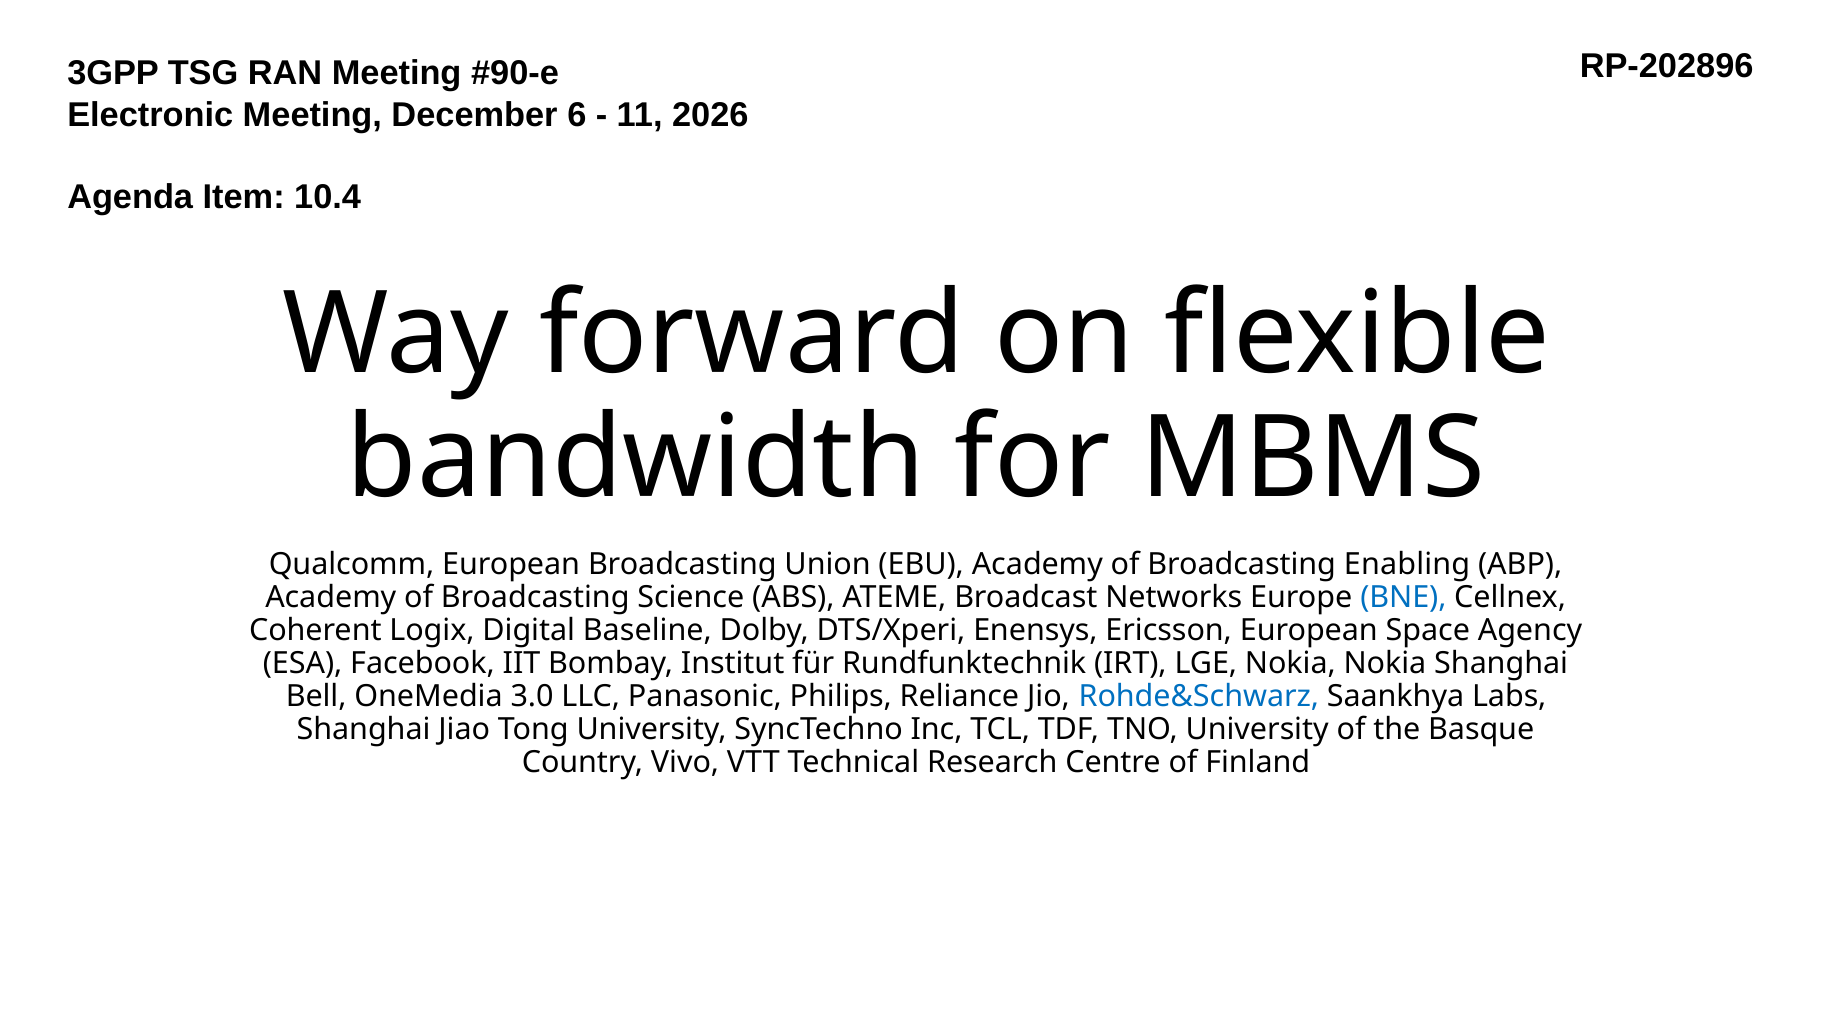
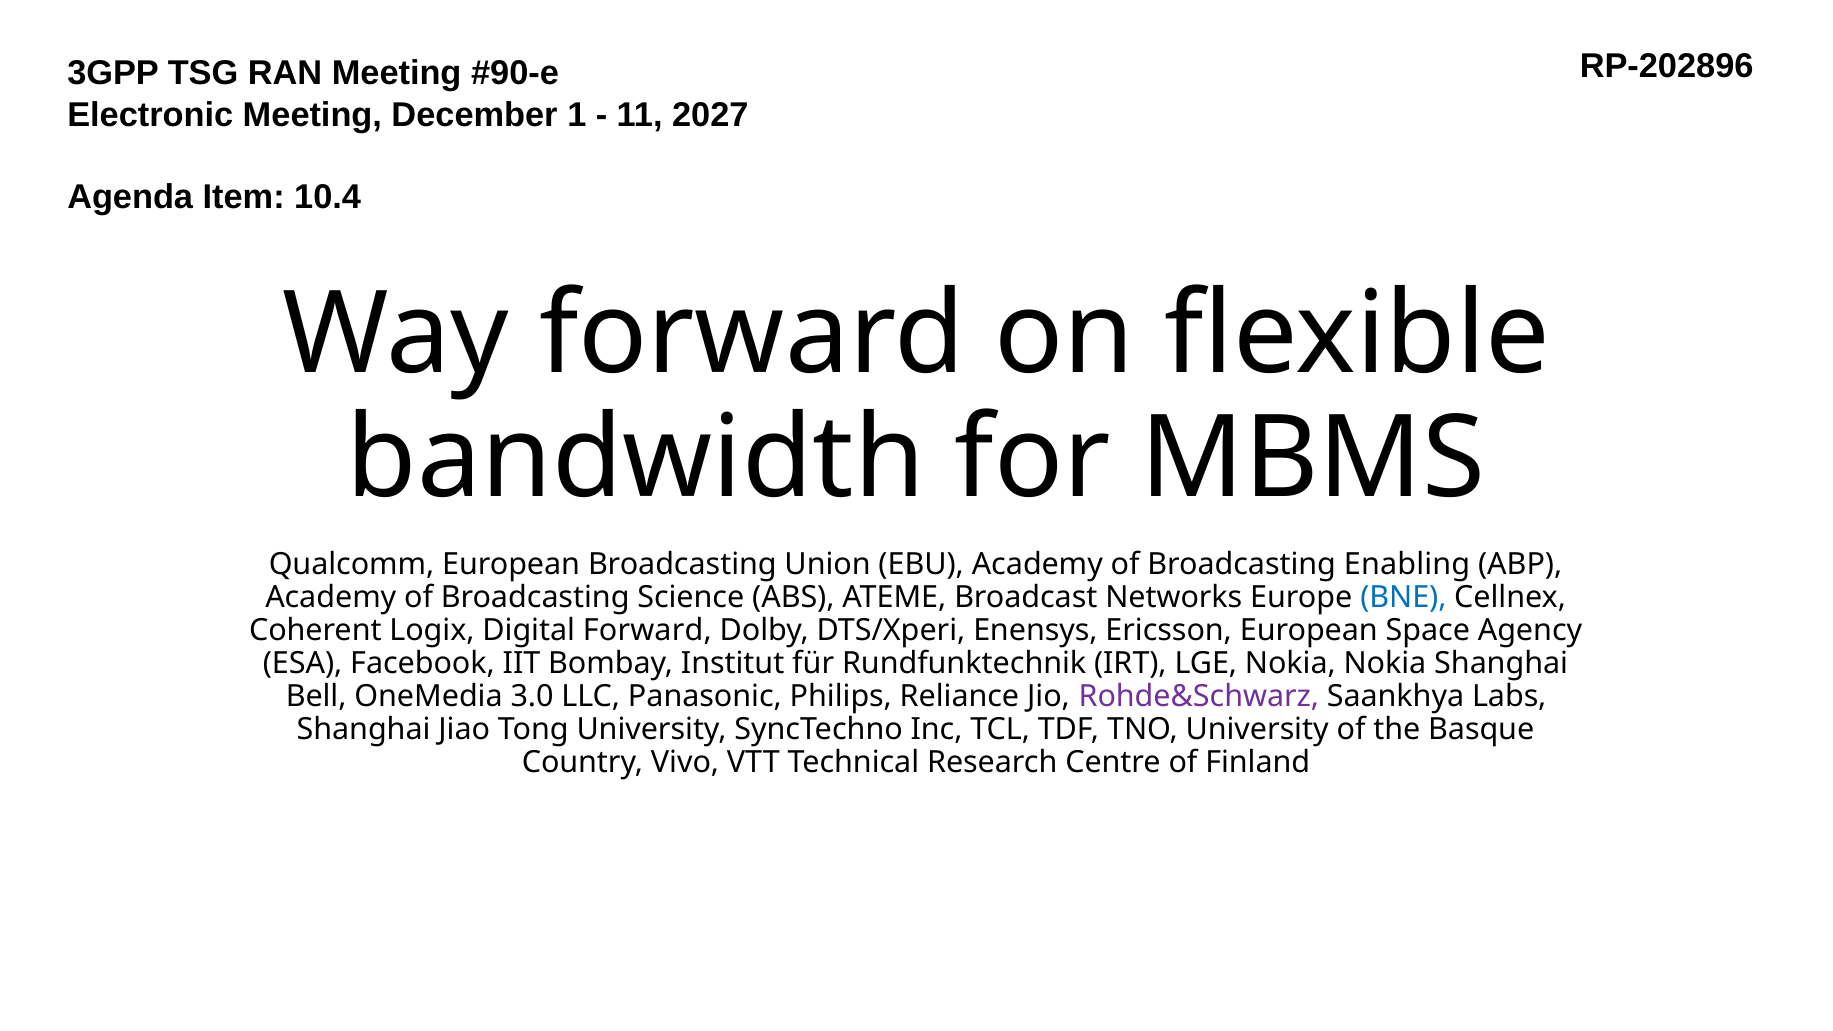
6: 6 -> 1
2026: 2026 -> 2027
Digital Baseline: Baseline -> Forward
Rohde&Schwarz colour: blue -> purple
